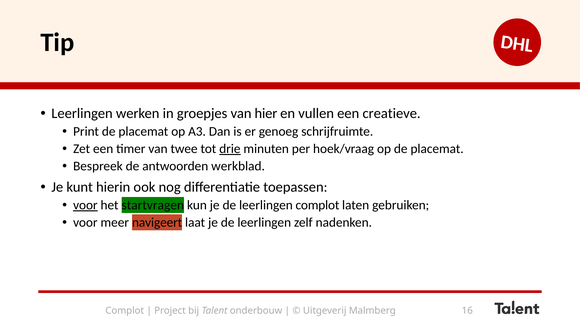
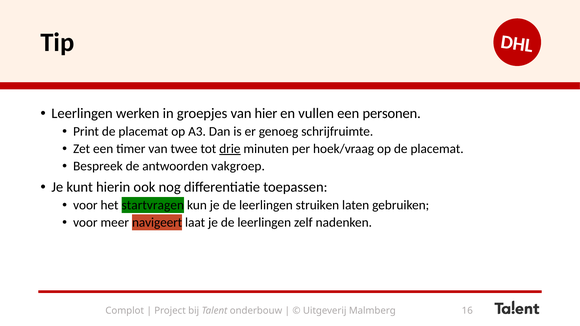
creatieve: creatieve -> personen
werkblad: werkblad -> vakgroep
voor at (85, 205) underline: present -> none
leerlingen complot: complot -> struiken
